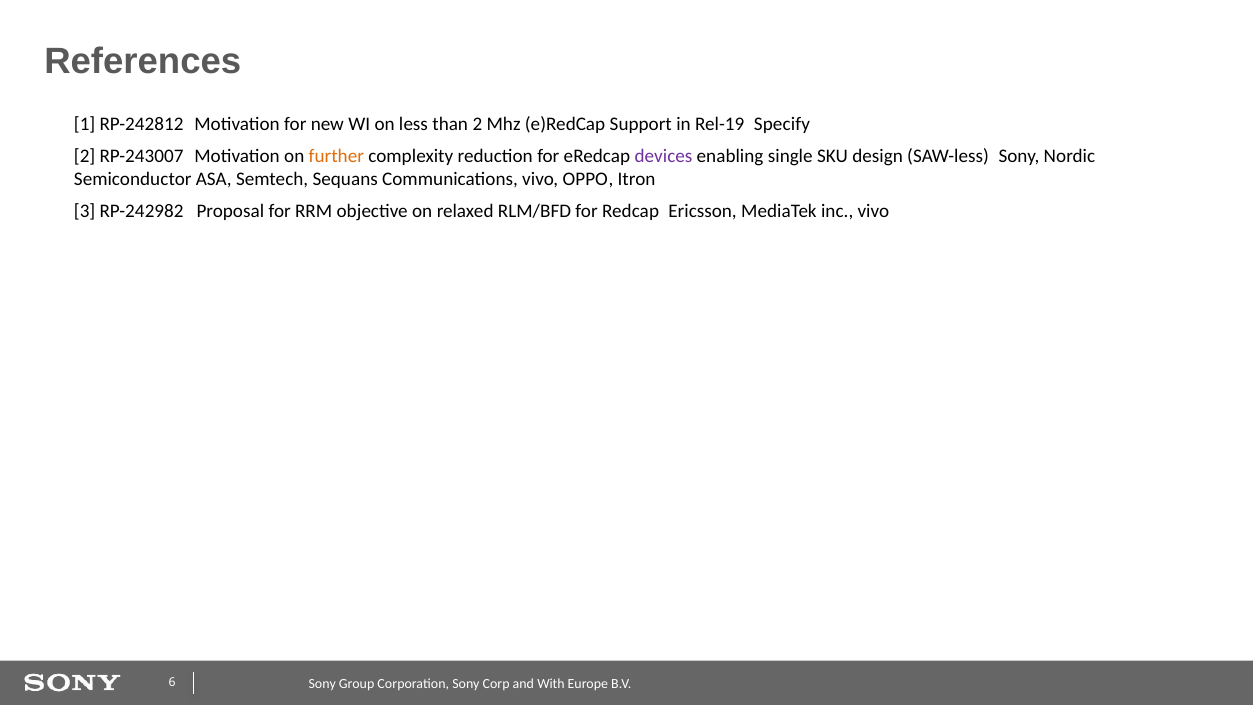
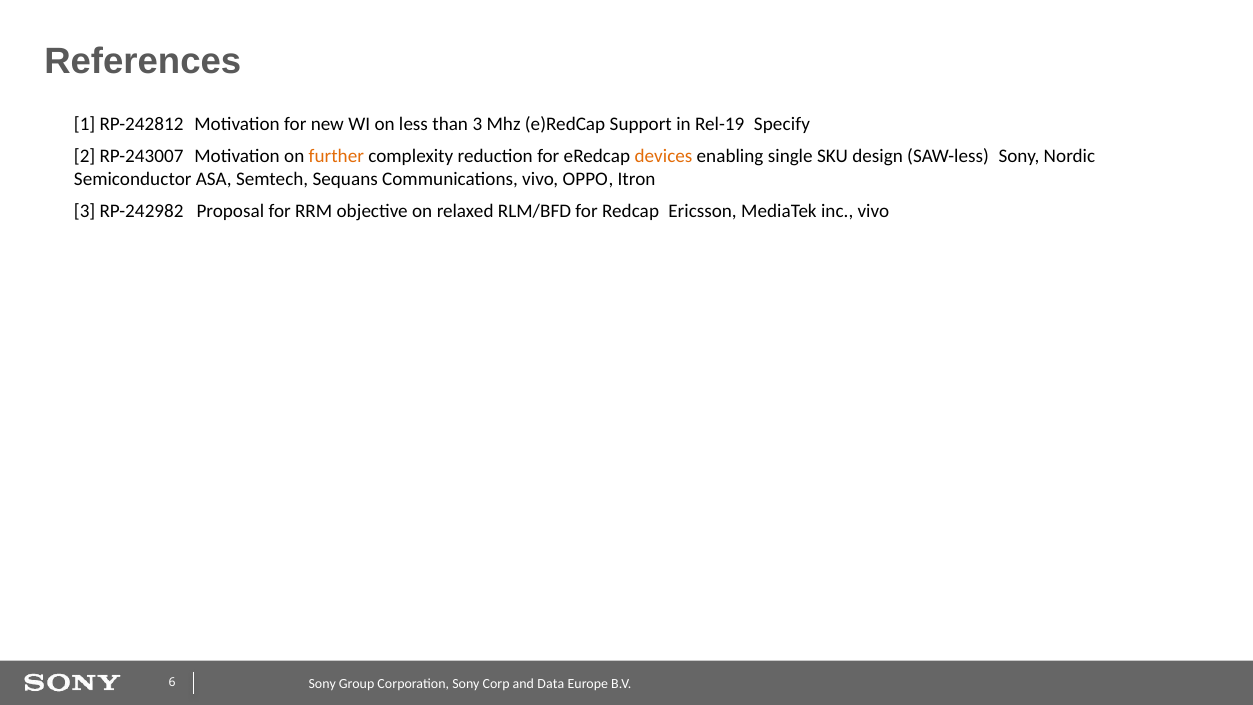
than 2: 2 -> 3
devices colour: purple -> orange
With: With -> Data
